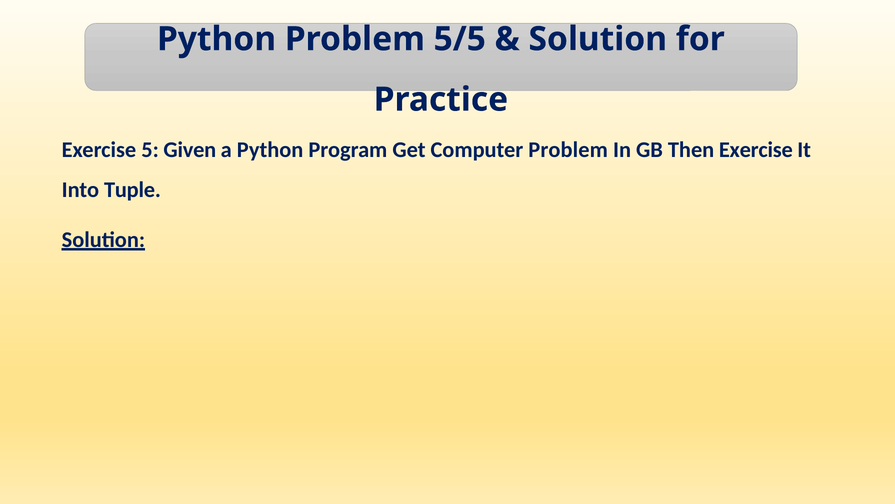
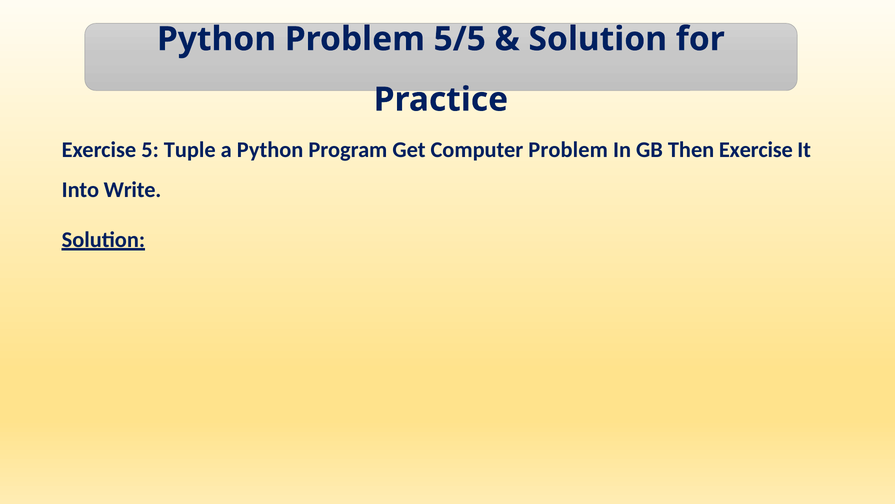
Given: Given -> Tuple
Tuple: Tuple -> Write
